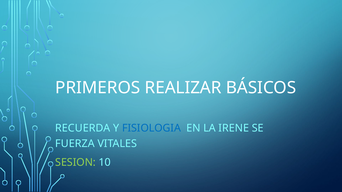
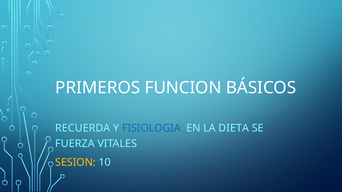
REALIZAR: REALIZAR -> FUNCION
IRENE: IRENE -> DIETA
SESION colour: light green -> yellow
